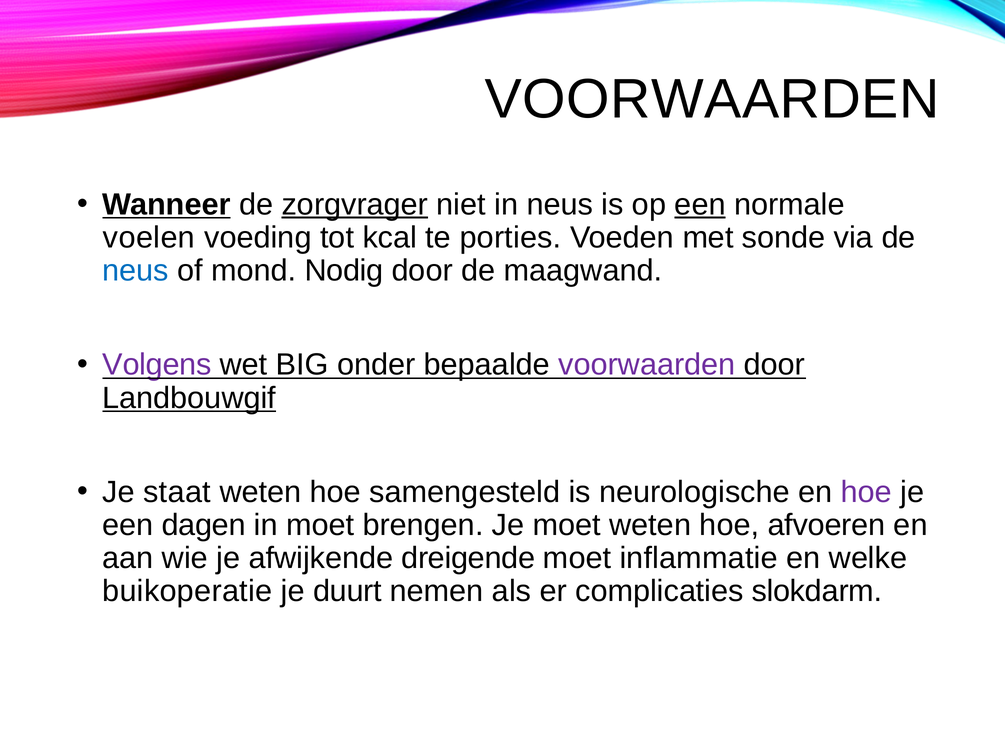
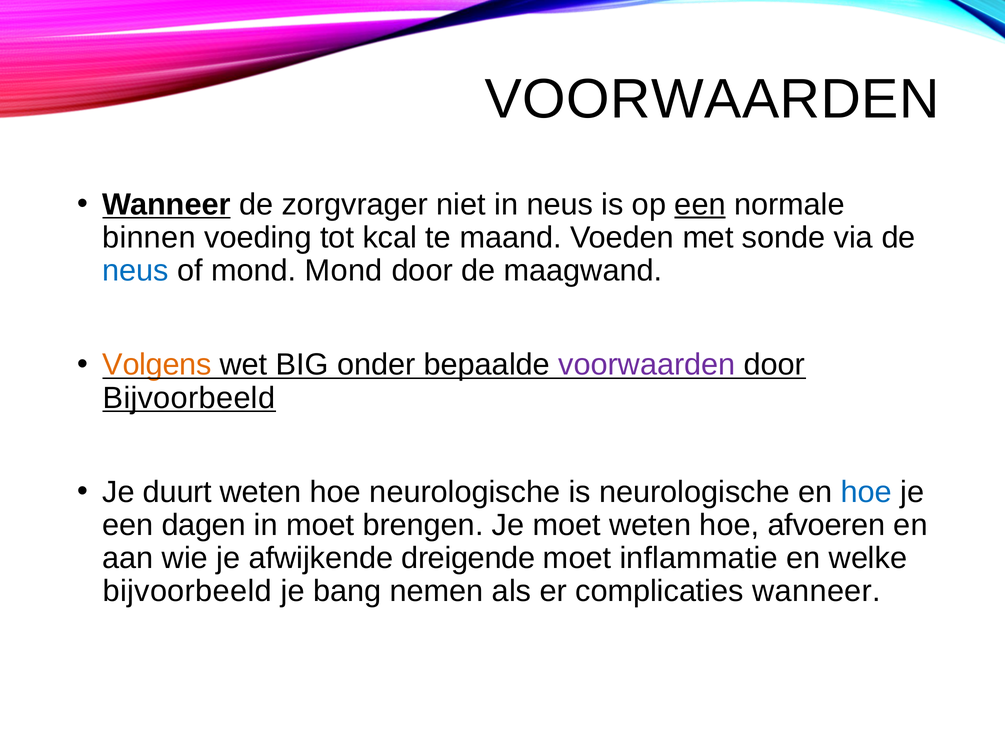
zorgvrager underline: present -> none
voelen: voelen -> binnen
porties: porties -> maand
mond Nodig: Nodig -> Mond
Volgens colour: purple -> orange
Landbouwgif at (189, 398): Landbouwgif -> Bijvoorbeeld
staat: staat -> duurt
hoe samengesteld: samengesteld -> neurologische
hoe at (866, 492) colour: purple -> blue
buikoperatie at (187, 592): buikoperatie -> bijvoorbeeld
duurt: duurt -> bang
complicaties slokdarm: slokdarm -> wanneer
